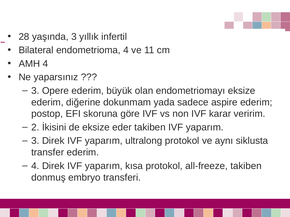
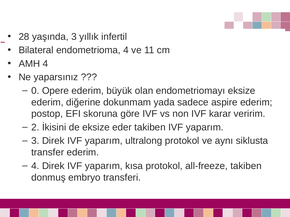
3 at (35, 91): 3 -> 0
